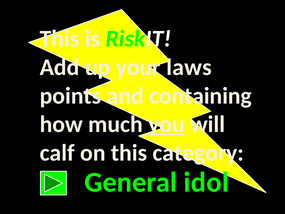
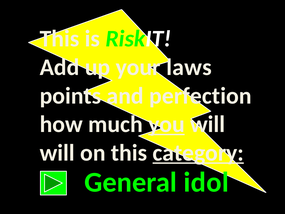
containing: containing -> perfection
calf at (57, 153): calf -> will
category underline: none -> present
